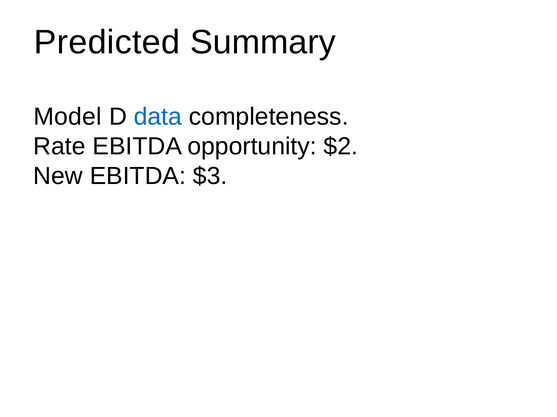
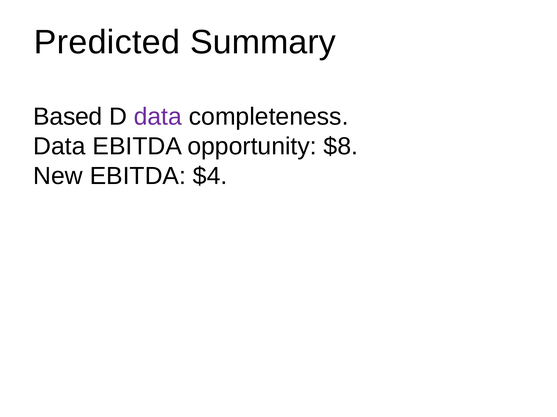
Model: Model -> Based
data at (158, 117) colour: blue -> purple
Rate at (59, 147): Rate -> Data
$2: $2 -> $8
$3: $3 -> $4
